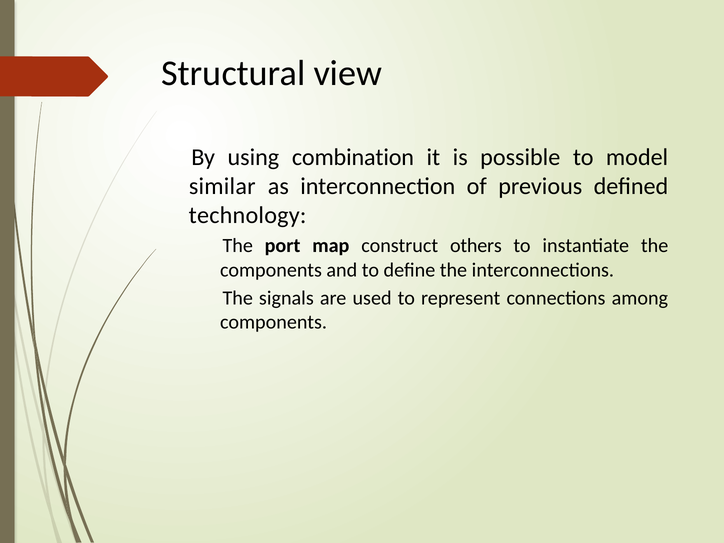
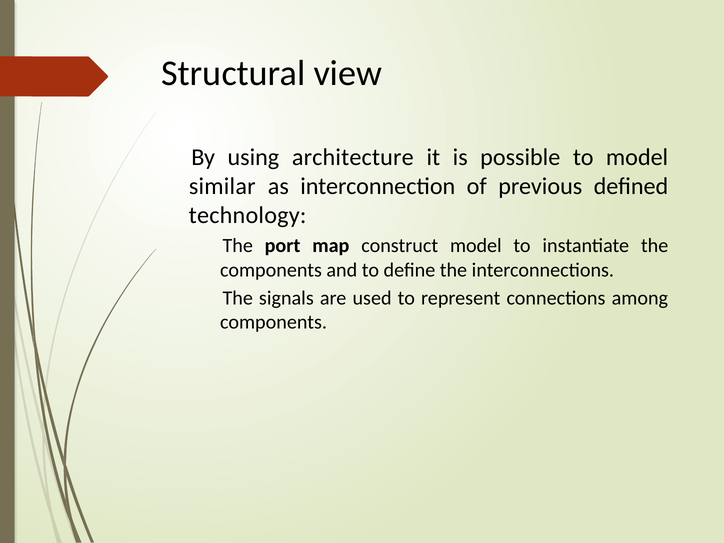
combination: combination -> architecture
construct others: others -> model
